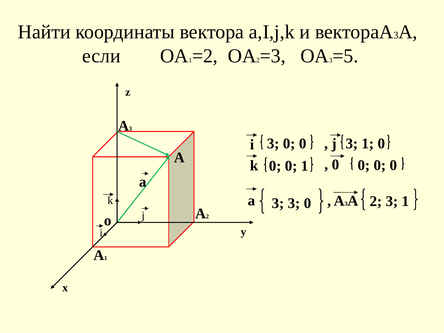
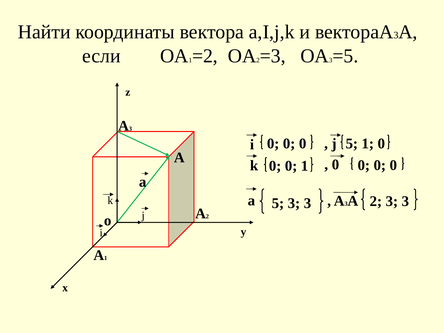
i 3: 3 -> 0
j 3: 3 -> 5
3 at (278, 203): 3 -> 5
0 at (307, 203): 0 -> 3
2 3 1: 1 -> 3
